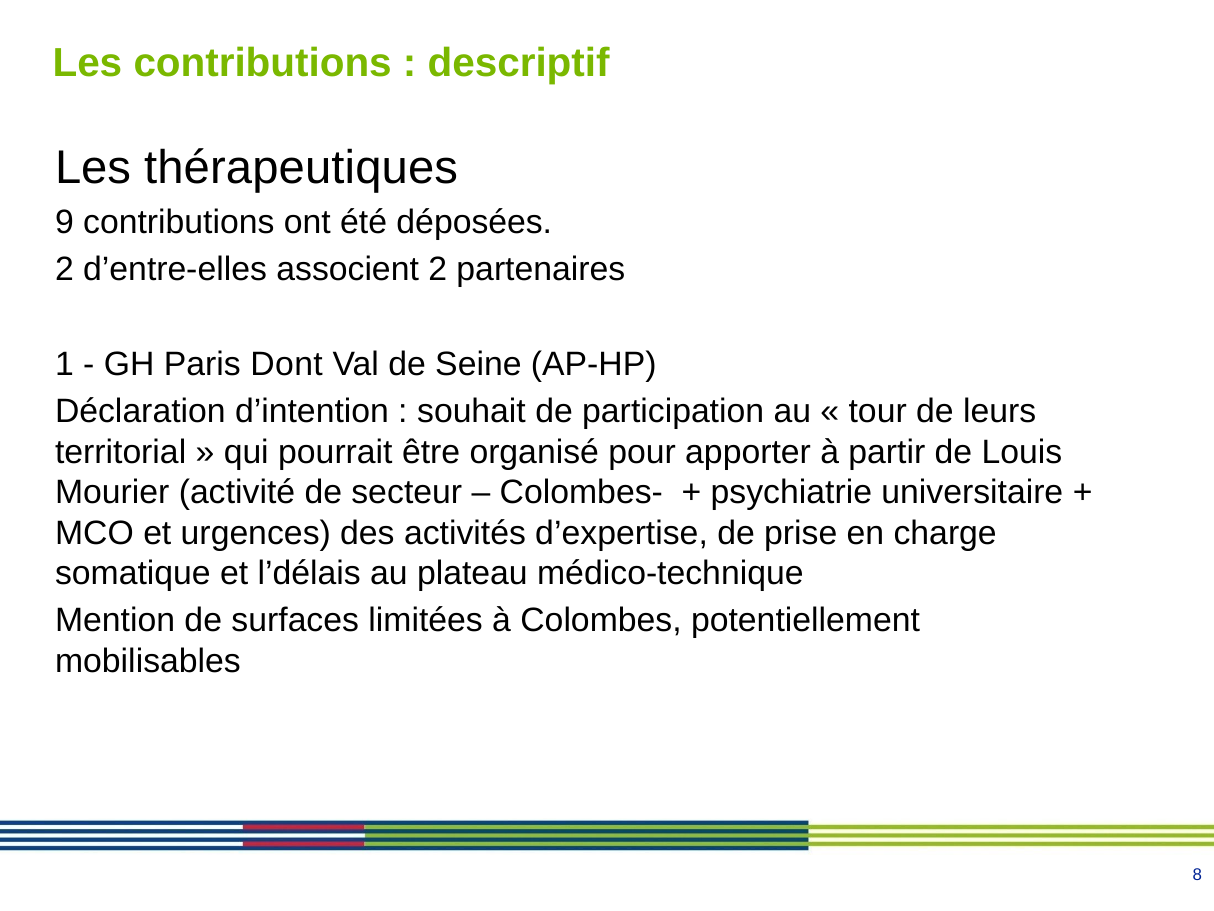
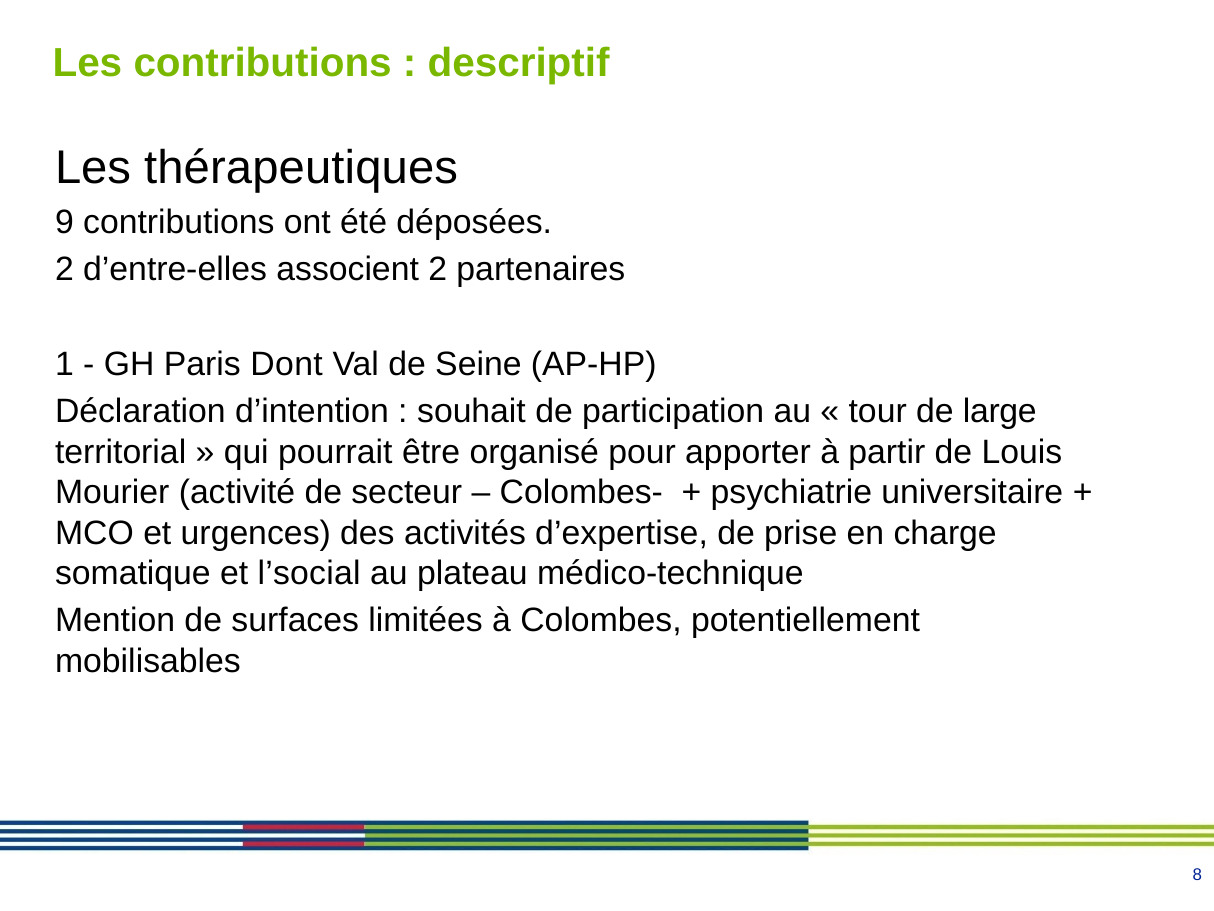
leurs: leurs -> large
l’délais: l’délais -> l’social
